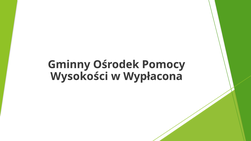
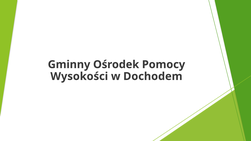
Wypłacona: Wypłacona -> Dochodem
